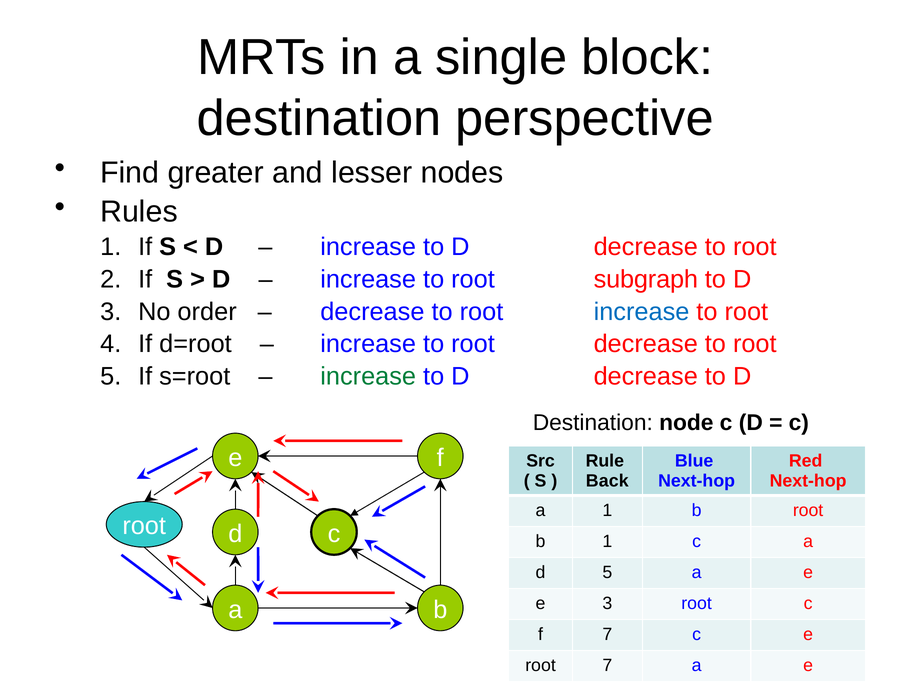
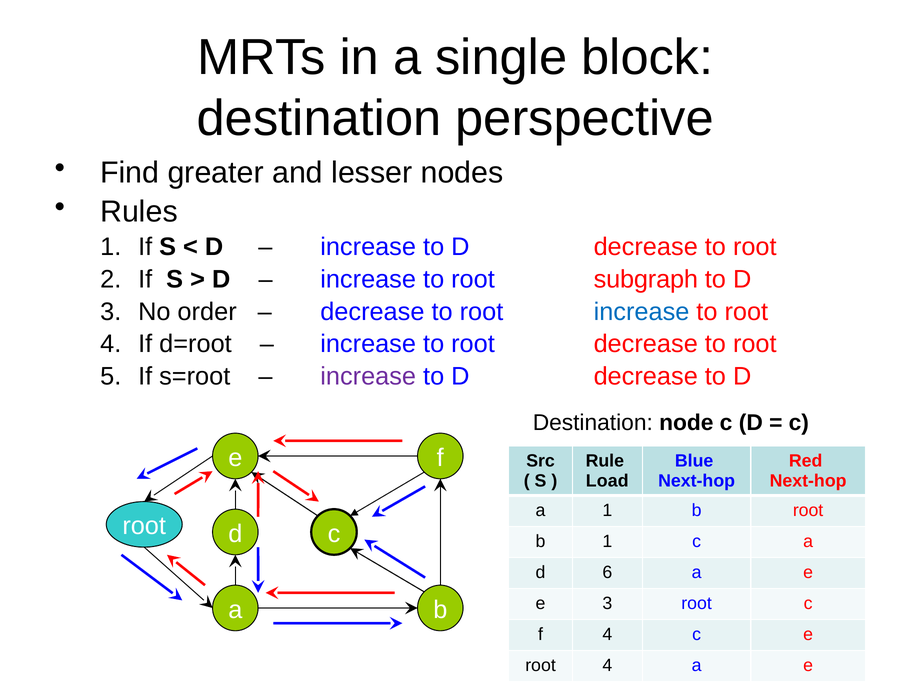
increase at (368, 376) colour: green -> purple
Back: Back -> Load
d 5: 5 -> 6
f 7: 7 -> 4
7 at (607, 665): 7 -> 4
